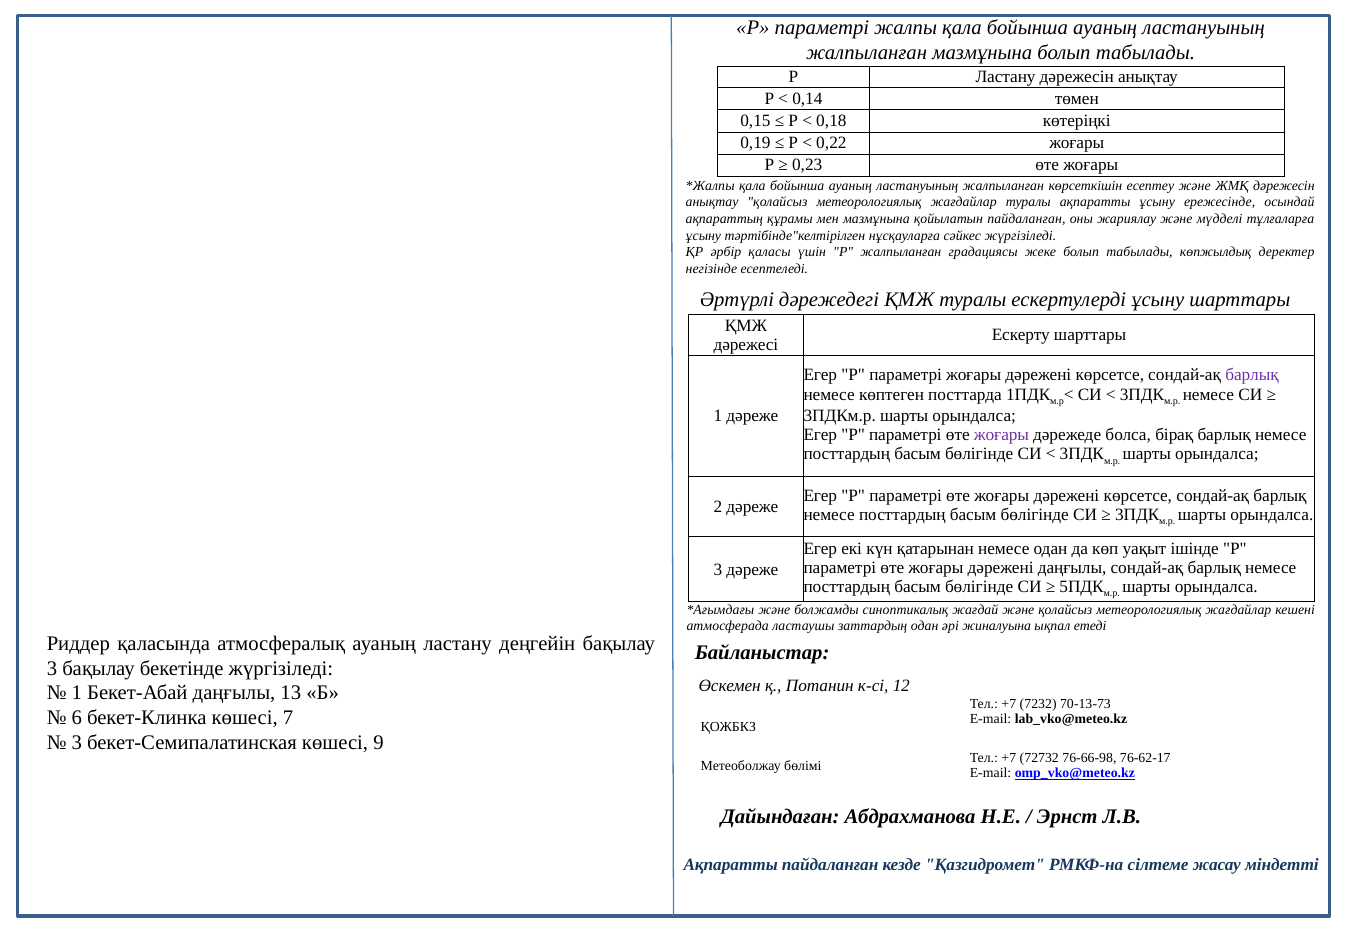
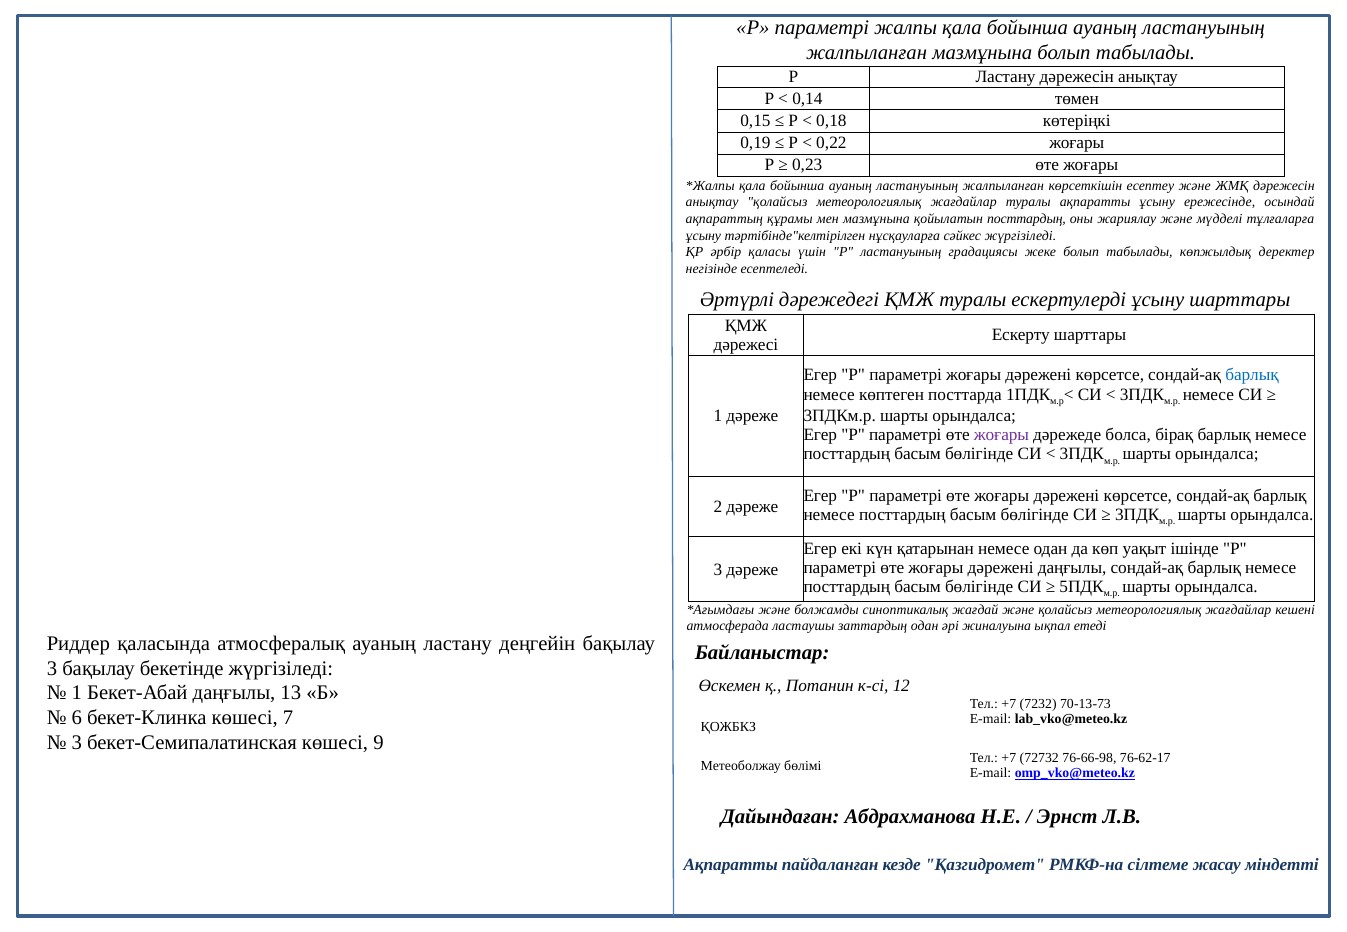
қойылатын пайдаланған: пайдаланған -> посттардың
Р жалпыланған: жалпыланған -> ластануының
барлық at (1252, 375) colour: purple -> blue
